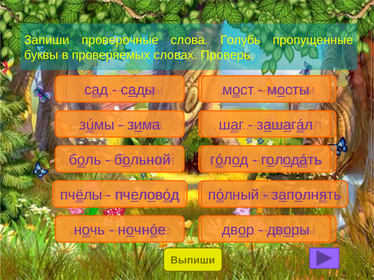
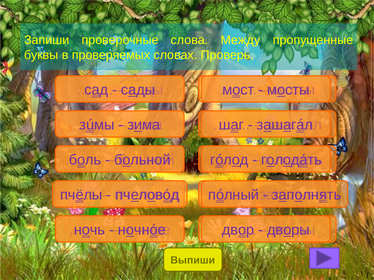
Голубь: Голубь -> Между
